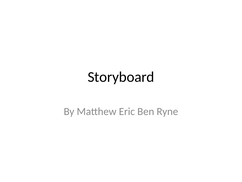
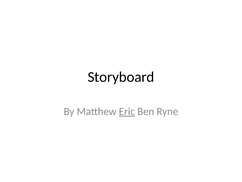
Eric underline: none -> present
